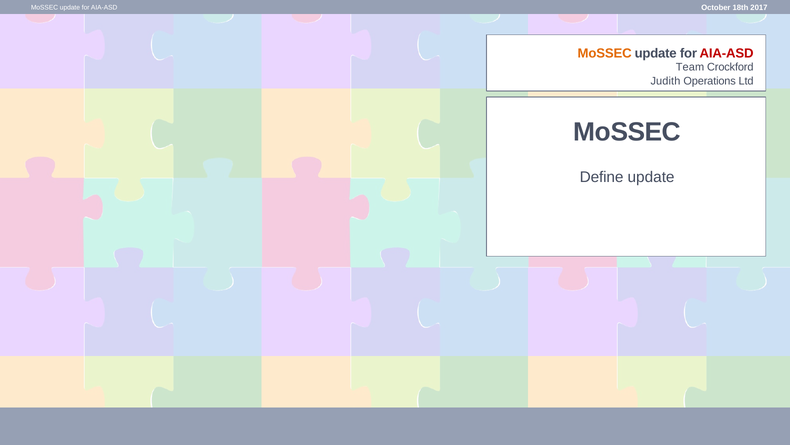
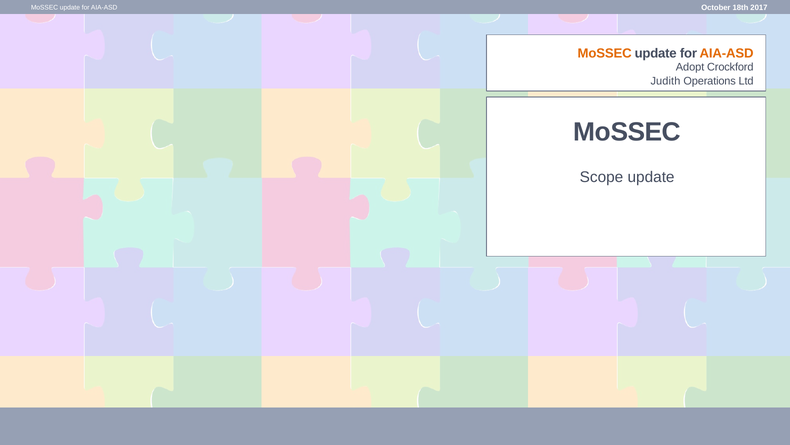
AIA-ASD at (727, 53) colour: red -> orange
Team: Team -> Adopt
Define: Define -> Scope
